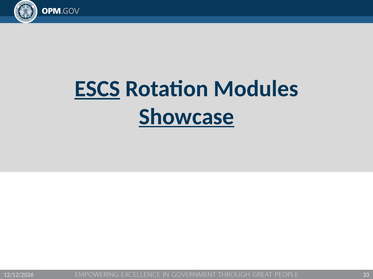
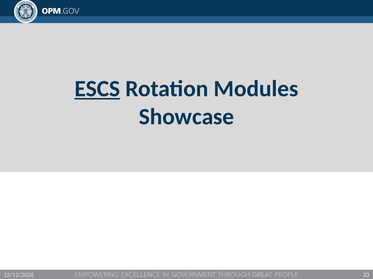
Showcase underline: present -> none
